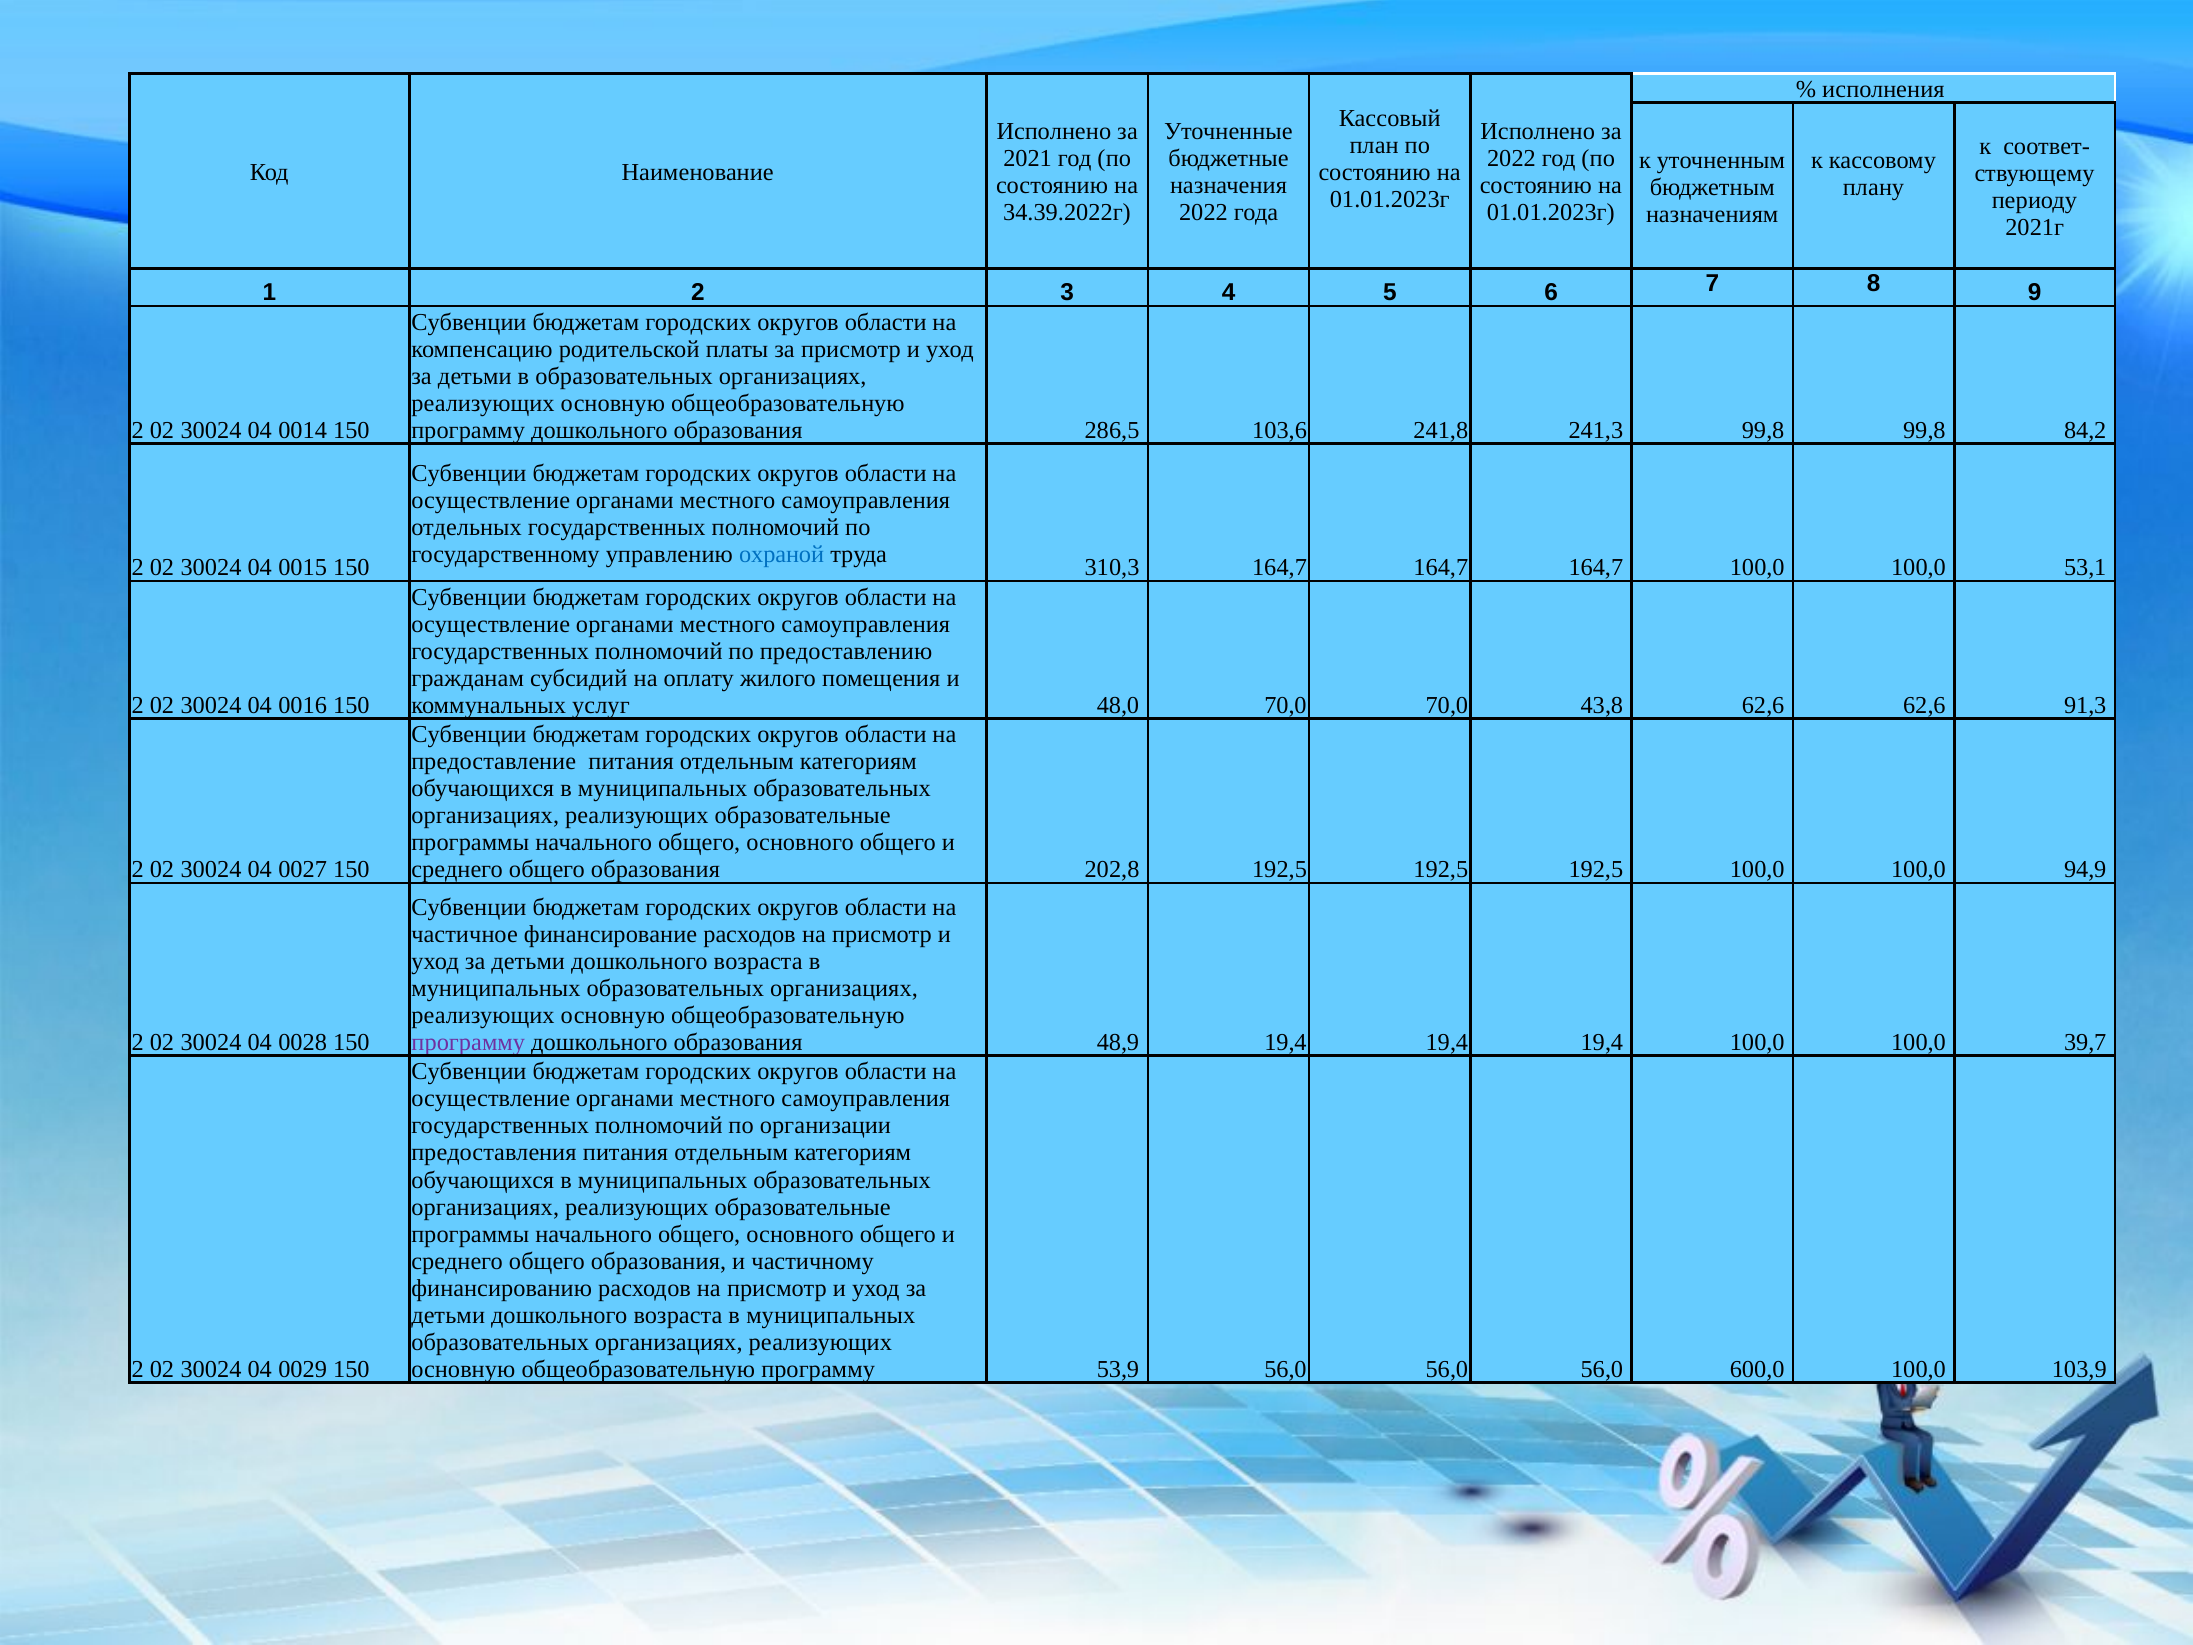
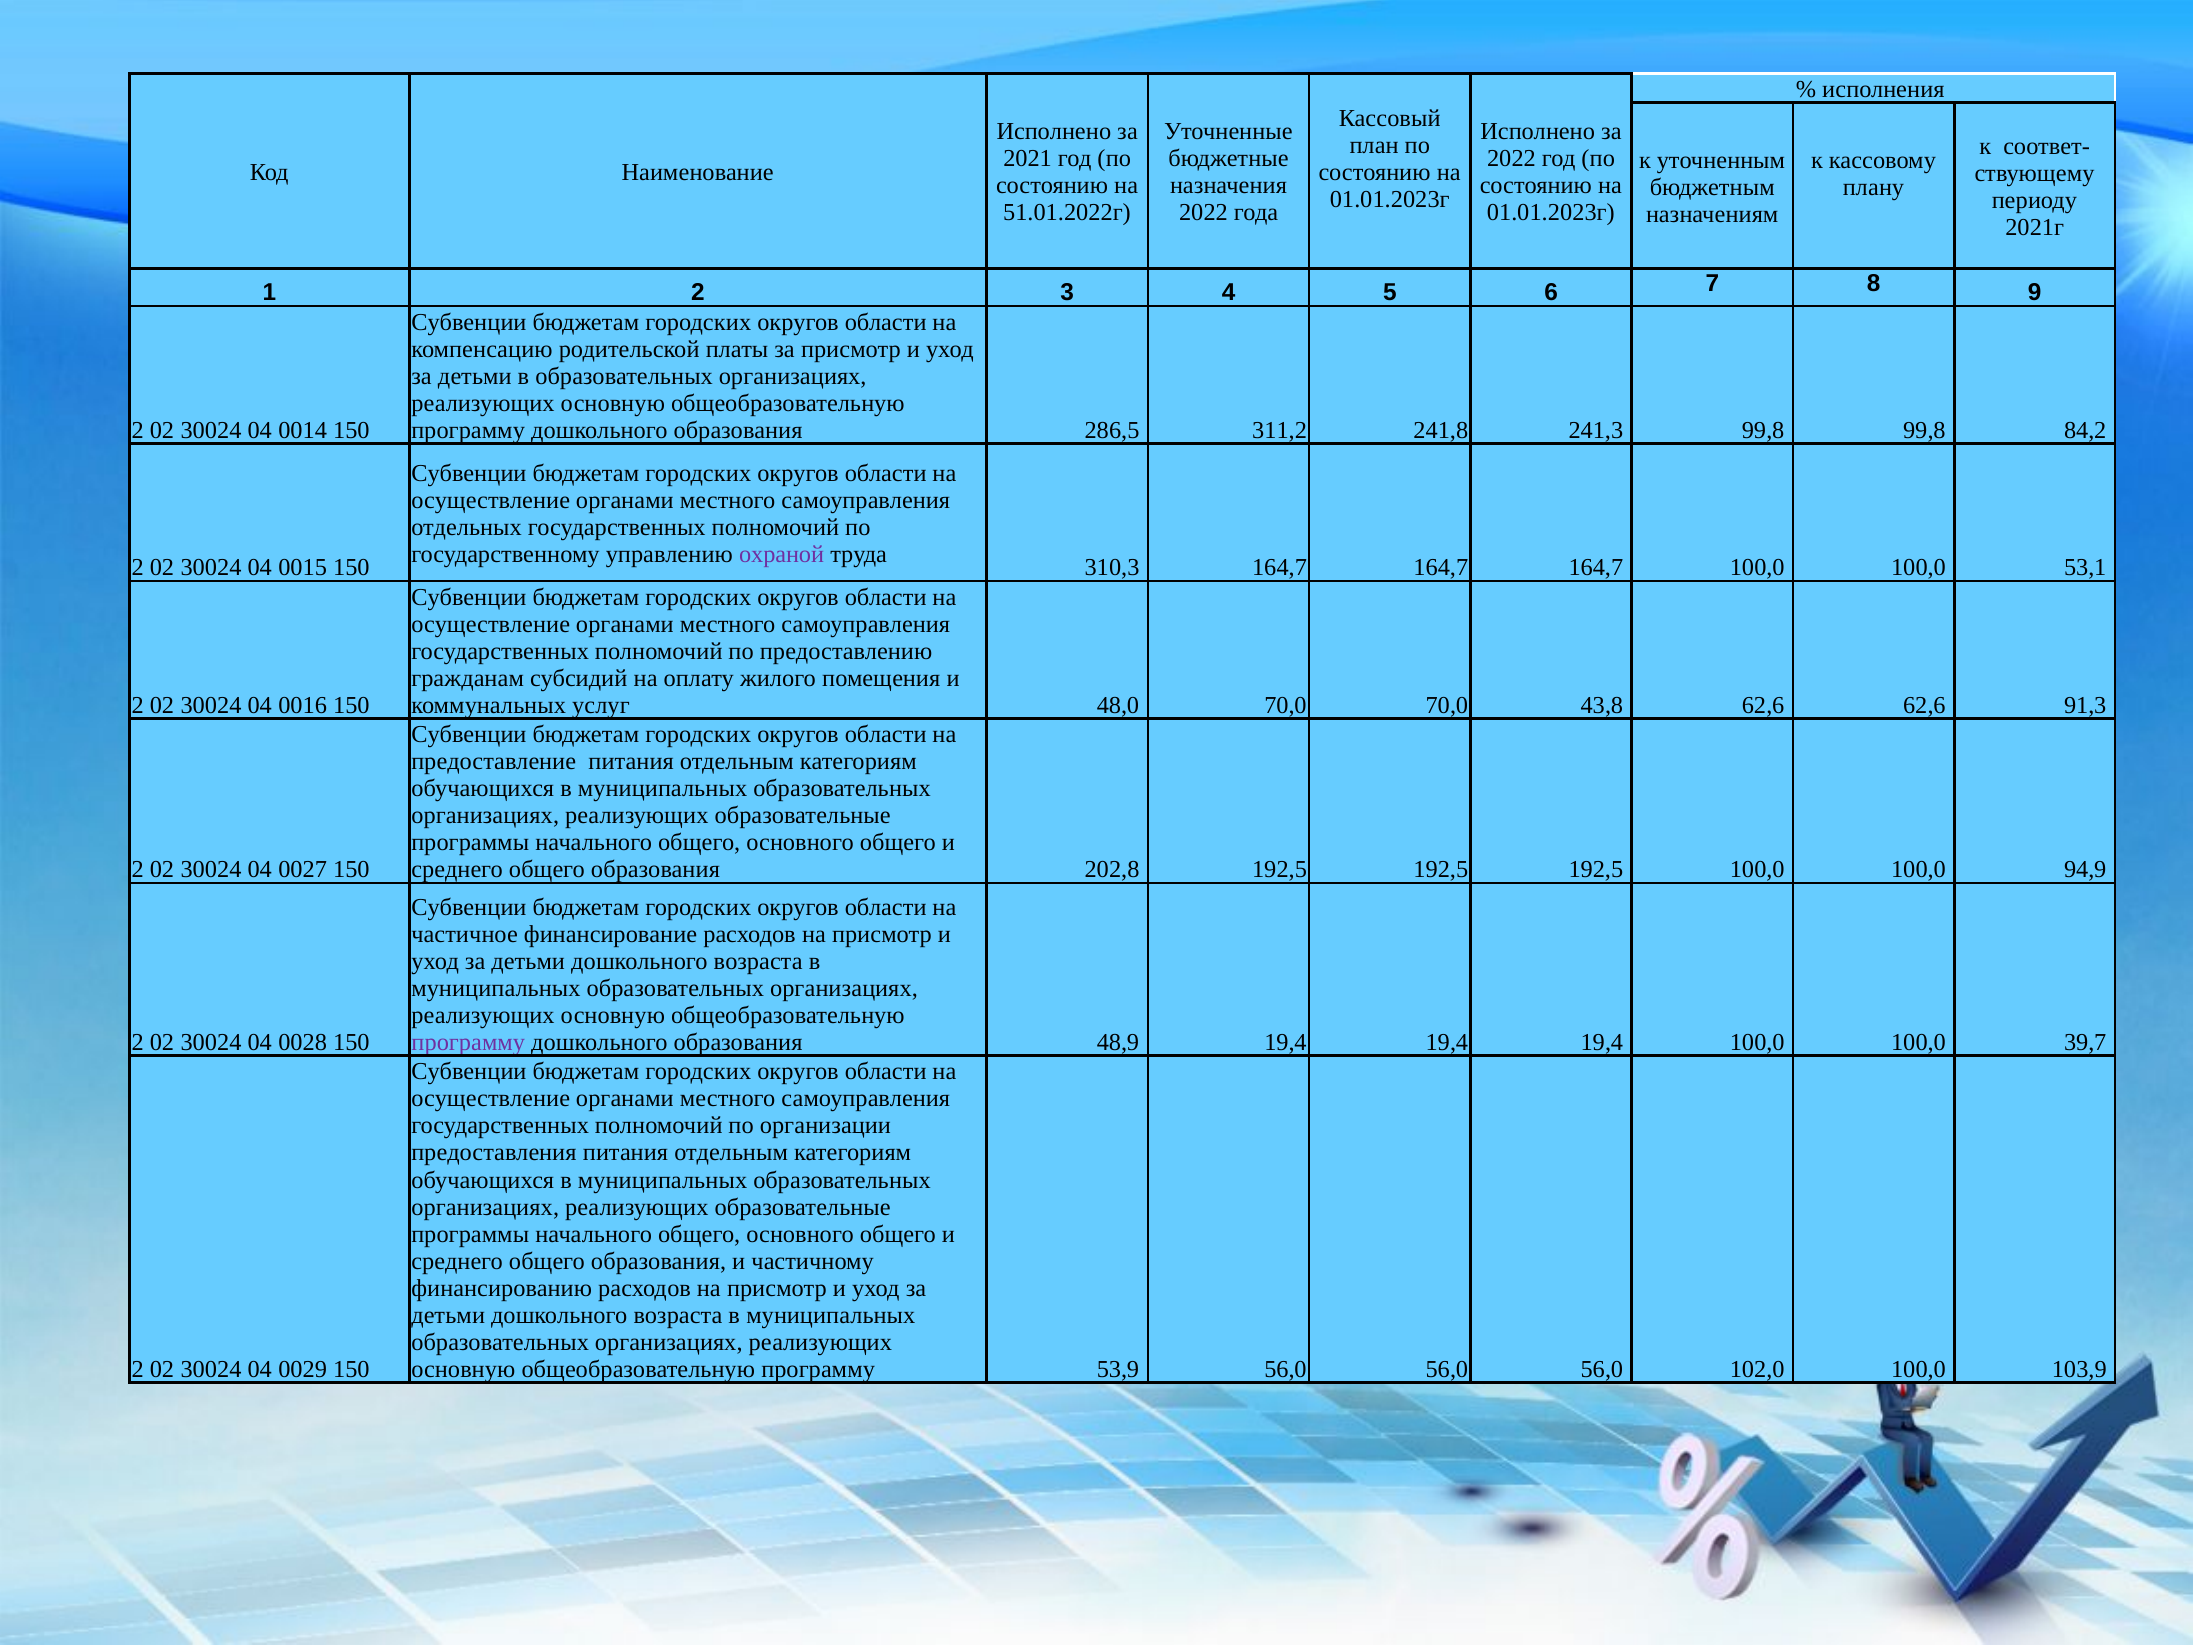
34.39.2022г: 34.39.2022г -> 51.01.2022г
103,6: 103,6 -> 311,2
охраной colour: blue -> purple
600,0: 600,0 -> 102,0
